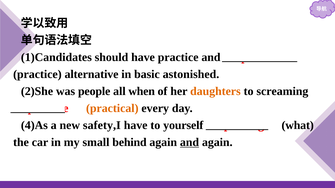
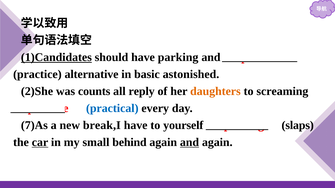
1)Candidates underline: none -> present
have practice: practice -> parking
people: people -> counts
when: when -> reply
practical at (112, 108) colour: orange -> blue
4)As: 4)As -> 7)As
safety,I: safety,I -> break,I
what: what -> slaps
car underline: none -> present
